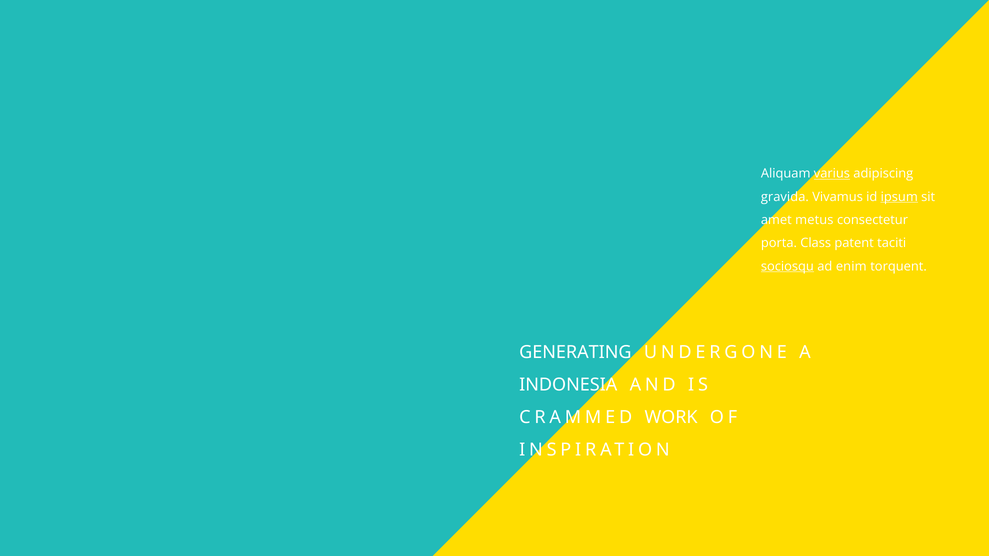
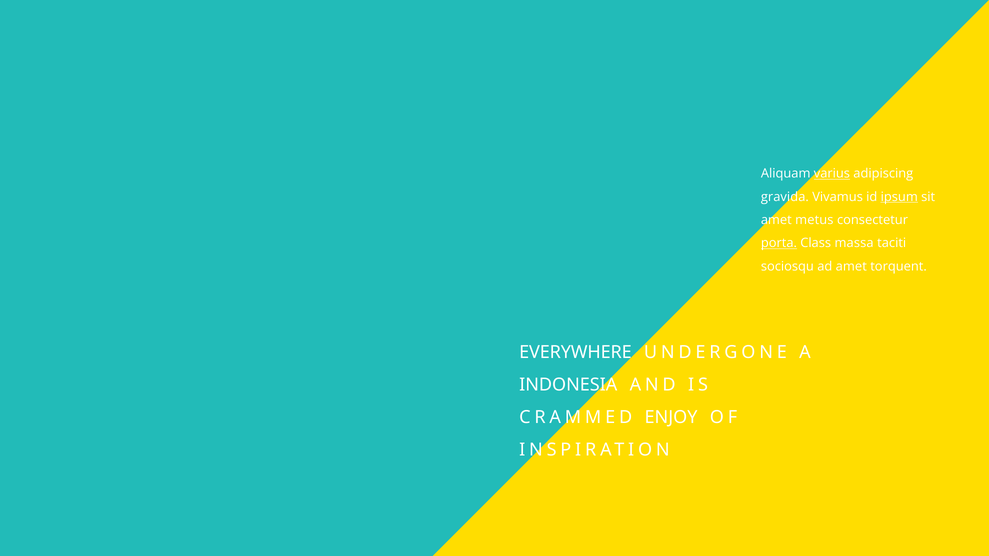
porta underline: none -> present
patent: patent -> massa
sociosqu underline: present -> none
ad enim: enim -> amet
GENERATING: GENERATING -> EVERYWHERE
WORK: WORK -> ENJOY
